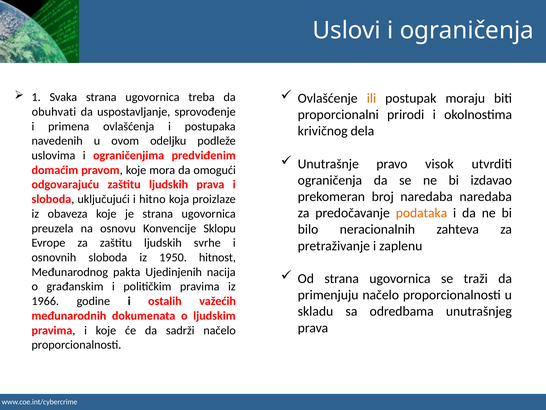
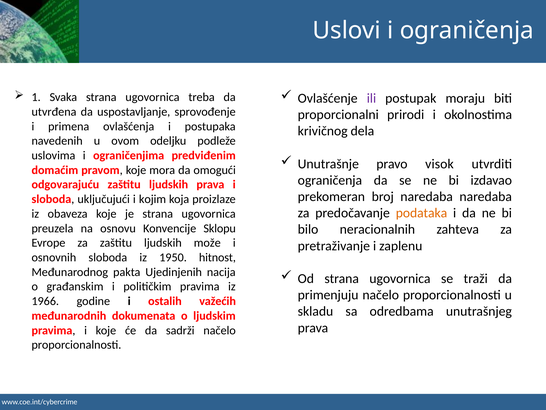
ili colour: orange -> purple
obuhvati: obuhvati -> utvrđena
hitno: hitno -> kojim
svrhe: svrhe -> može
